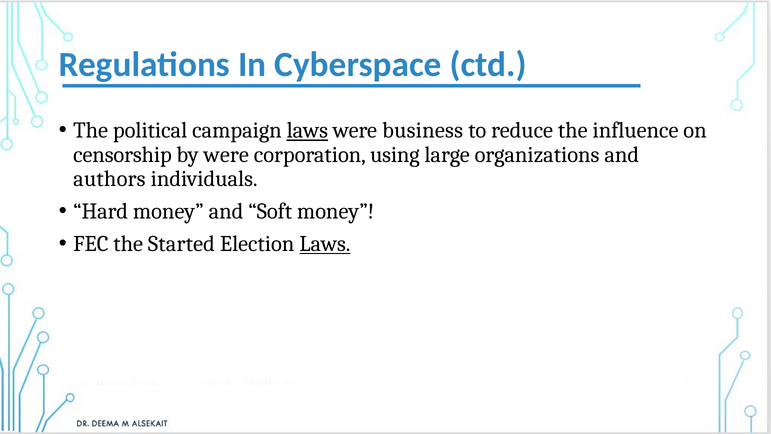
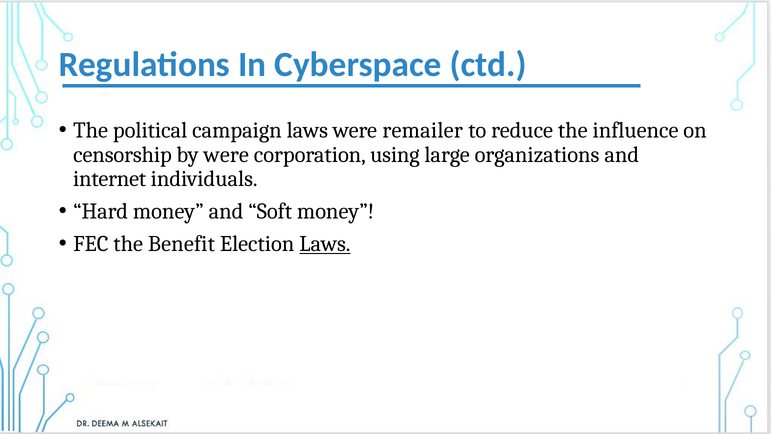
laws at (307, 130) underline: present -> none
business: business -> remailer
authors: authors -> internet
Started: Started -> Benefit
